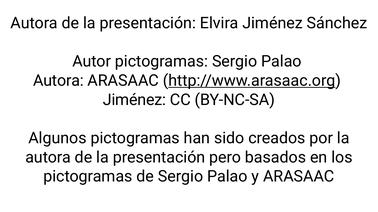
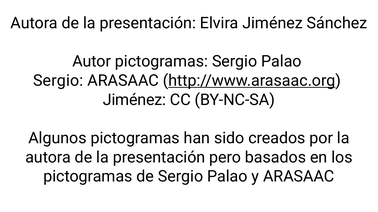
Autora at (58, 81): Autora -> Sergio
